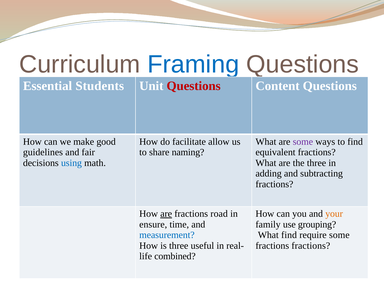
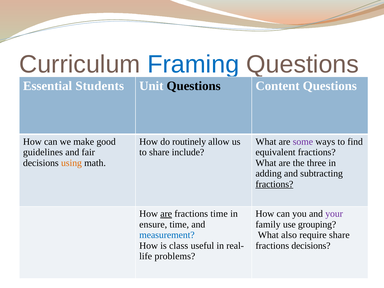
Questions at (194, 86) colour: red -> black
facilitate: facilitate -> routinely
naming: naming -> include
using colour: blue -> orange
fractions at (274, 184) underline: none -> present
fractions road: road -> time
your colour: orange -> purple
What find: find -> also
require some: some -> share
is three: three -> class
fractions fractions: fractions -> decisions
combined: combined -> problems
